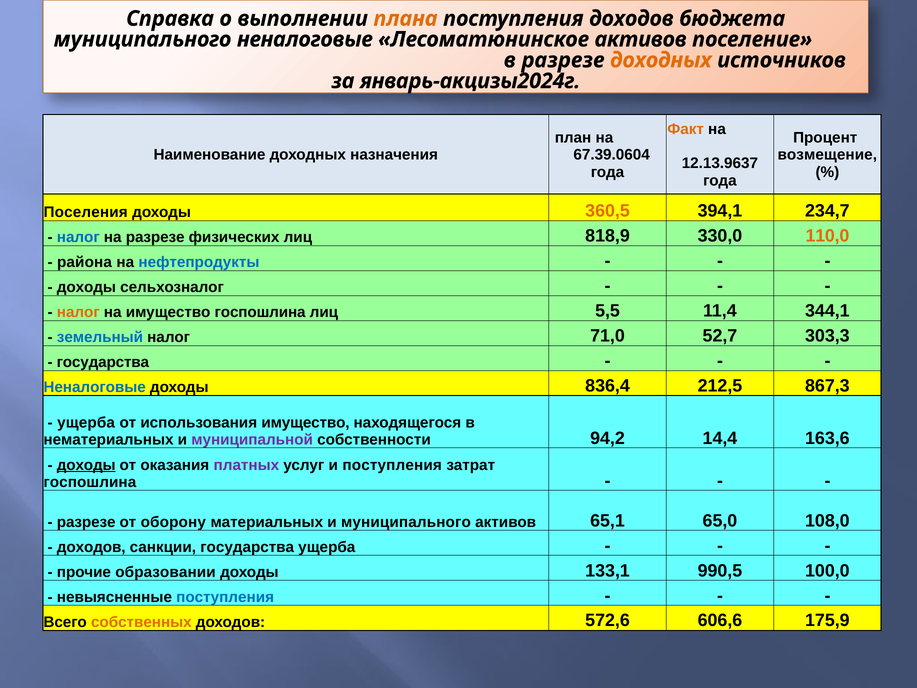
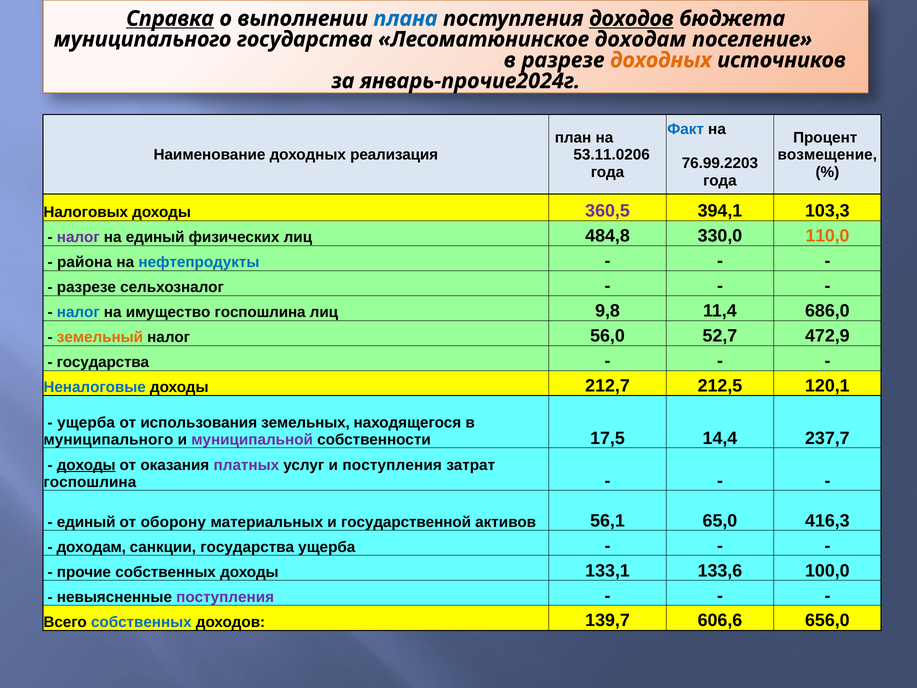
Справка underline: none -> present
плана colour: orange -> blue
доходов at (631, 19) underline: none -> present
муниципального неналоговые: неналоговые -> государства
Лесоматюнинское активов: активов -> доходам
январь-акцизы2024г: январь-акцизы2024г -> январь-прочие2024г
Факт colour: orange -> blue
назначения: назначения -> реализация
67.39.0604: 67.39.0604 -> 53.11.0206
12.13.9637: 12.13.9637 -> 76.99.2203
Поселения: Поселения -> Налоговых
360,5 colour: orange -> purple
234,7: 234,7 -> 103,3
налог at (78, 237) colour: blue -> purple
на разрезе: разрезе -> единый
818,9: 818,9 -> 484,8
доходы at (86, 287): доходы -> разрезе
налог at (78, 312) colour: orange -> blue
5,5: 5,5 -> 9,8
344,1: 344,1 -> 686,0
земельный colour: blue -> orange
71,0: 71,0 -> 56,0
303,3: 303,3 -> 472,9
836,4: 836,4 -> 212,7
867,3: 867,3 -> 120,1
использования имущество: имущество -> земельных
нематериальных at (108, 439): нематериальных -> муниципального
94,2: 94,2 -> 17,5
163,6: 163,6 -> 237,7
разрезе at (86, 522): разрезе -> единый
и муниципального: муниципального -> государственной
65,1: 65,1 -> 56,1
108,0: 108,0 -> 416,3
доходов at (91, 547): доходов -> доходам
прочие образовании: образовании -> собственных
990,5: 990,5 -> 133,6
поступления at (225, 597) colour: blue -> purple
собственных at (141, 622) colour: orange -> blue
572,6: 572,6 -> 139,7
175,9: 175,9 -> 656,0
